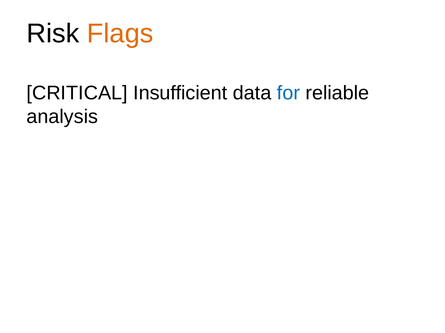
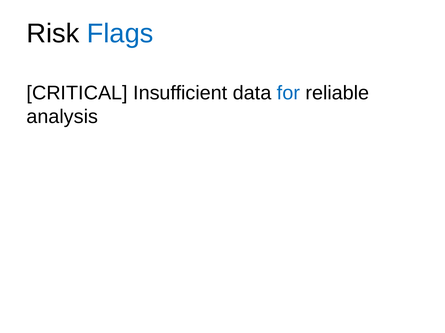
Flags colour: orange -> blue
